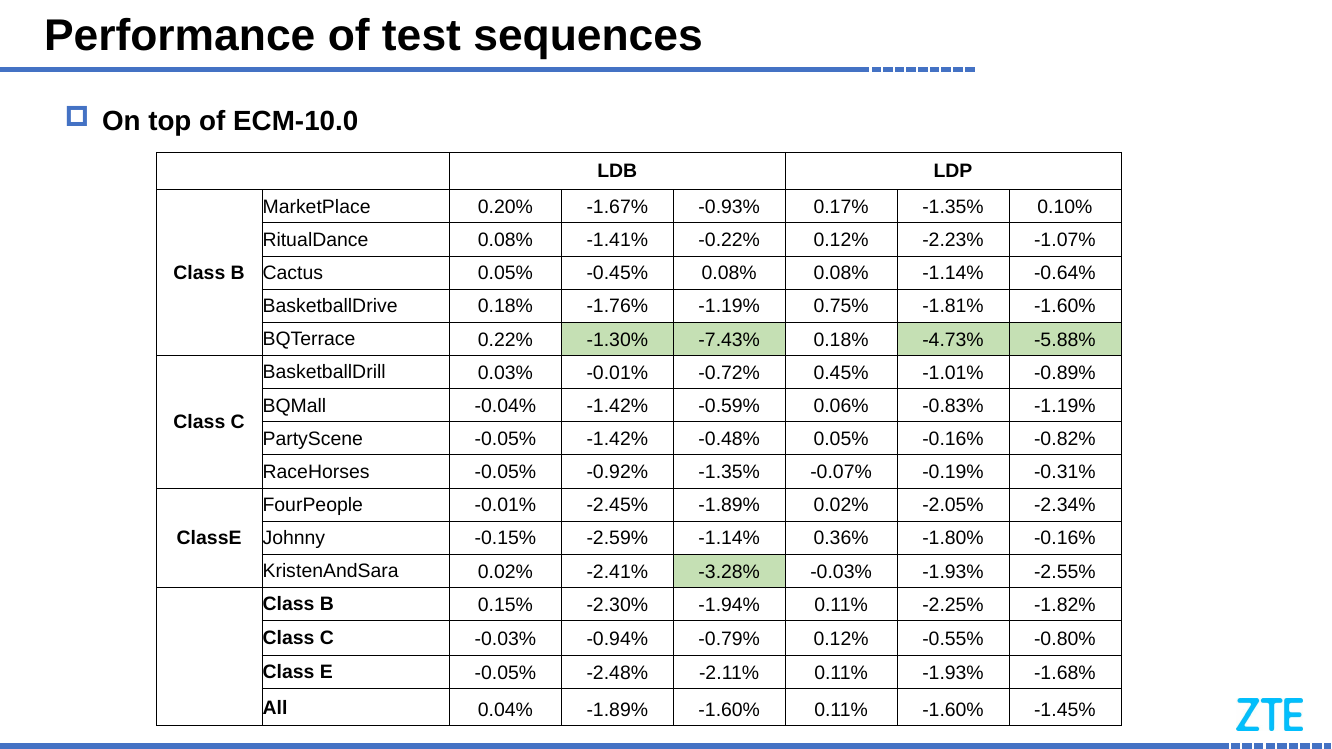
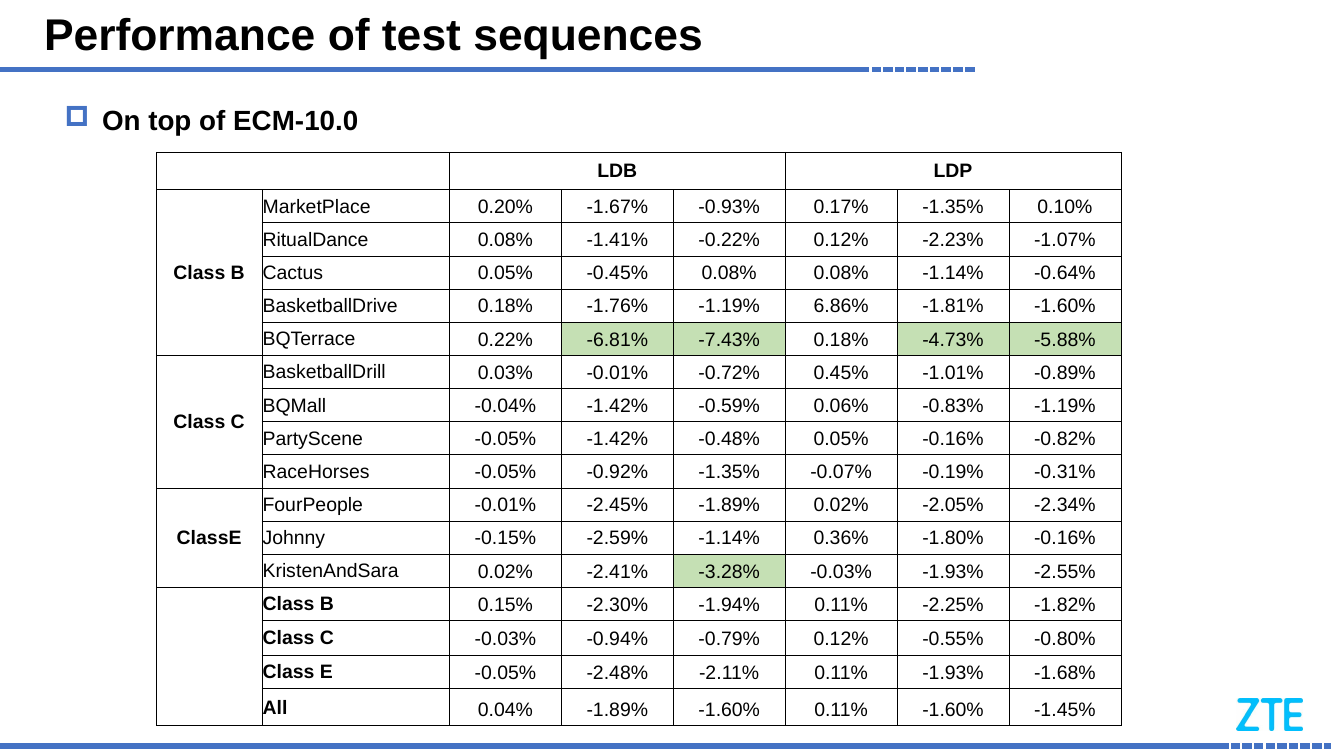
0.75%: 0.75% -> 6.86%
-1.30%: -1.30% -> -6.81%
